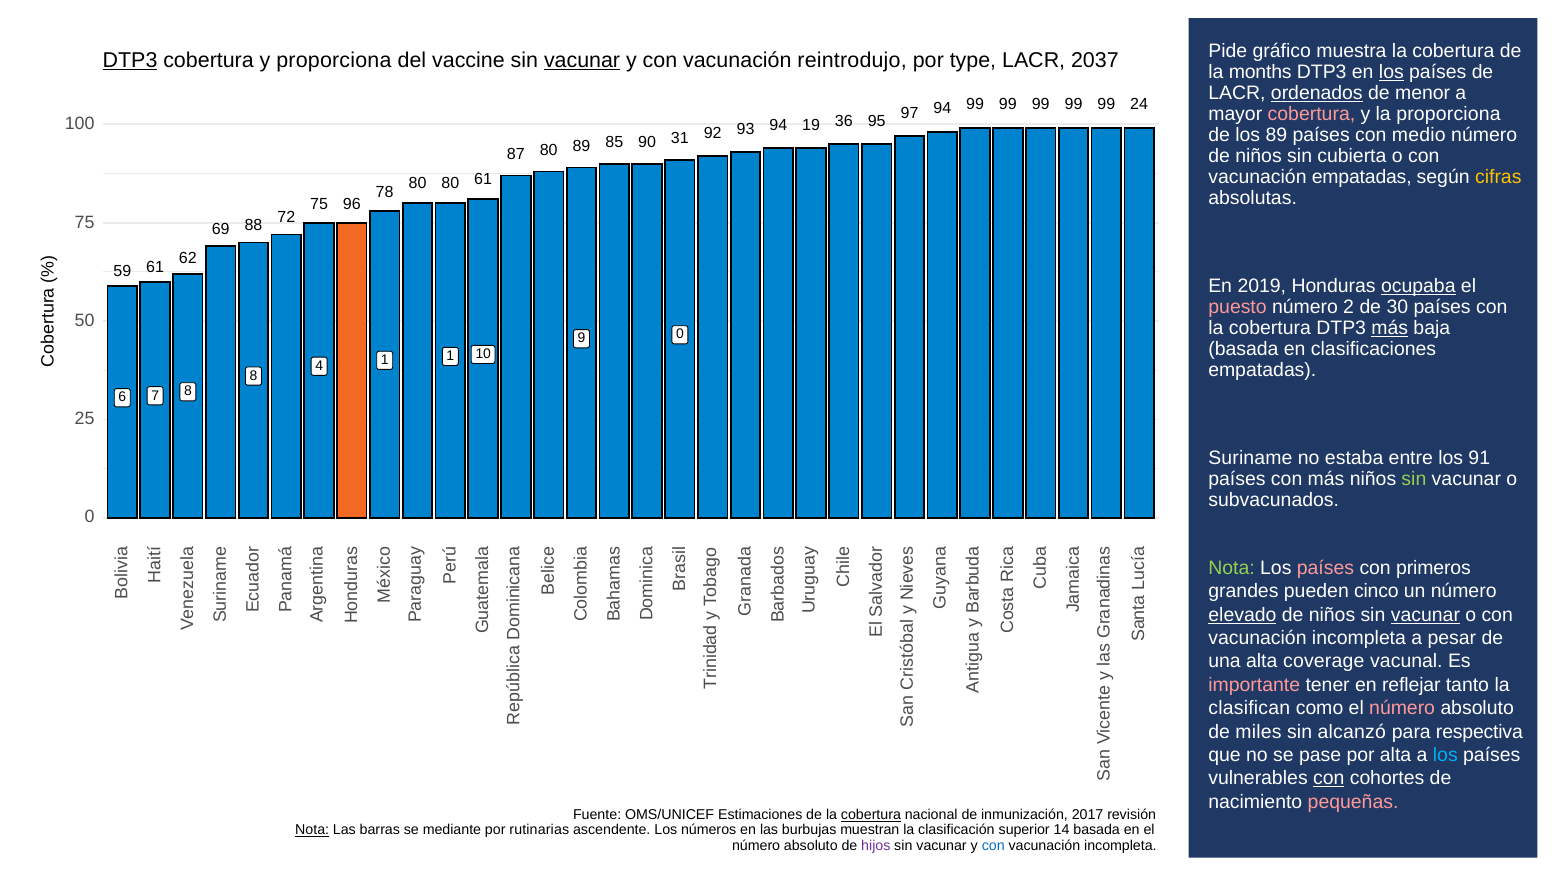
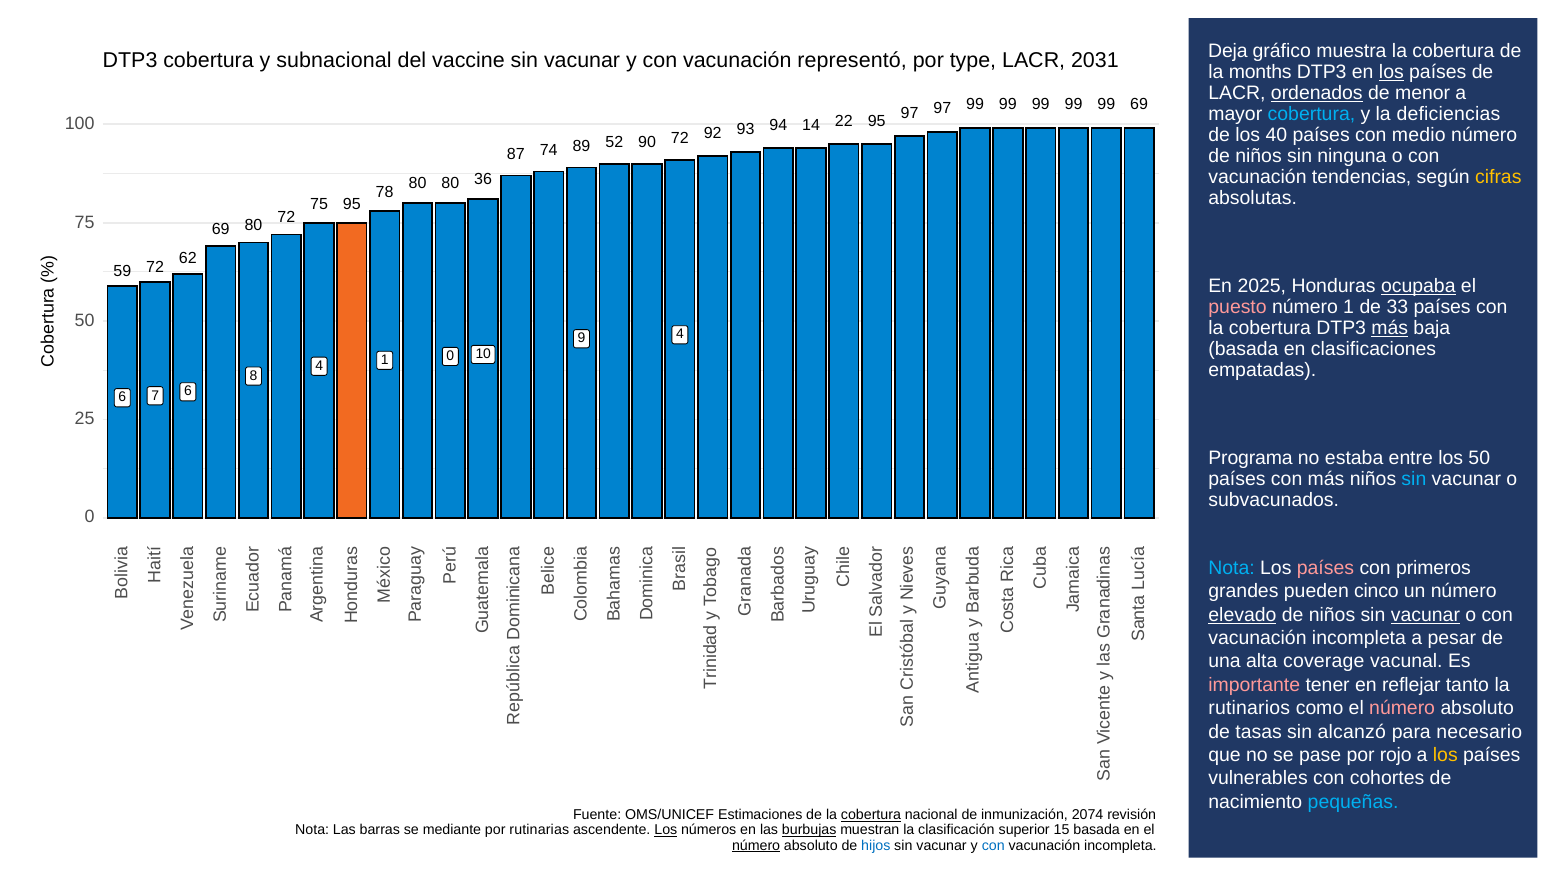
Pide: Pide -> Deja
DTP3 at (130, 60) underline: present -> none
y proporciona: proporciona -> subnacional
vacunar at (582, 60) underline: present -> none
reintrodujo: reintrodujo -> representó
2037: 2037 -> 2031
99 24: 24 -> 69
cobertura at (1311, 114) colour: pink -> light blue
la proporciona: proporciona -> deficiencias
97 94: 94 -> 97
36: 36 -> 22
los 89: 89 -> 40
87 80: 80 -> 74
85: 85 -> 52
90 31: 31 -> 72
19: 19 -> 14
cubierta: cubierta -> ninguna
vacunación empatadas: empatadas -> tendencias
80 61: 61 -> 36
75 96: 96 -> 95
69 88: 88 -> 80
59 61: 61 -> 72
2019: 2019 -> 2025
número 2: 2 -> 1
30: 30 -> 33
9 0: 0 -> 4
1 1: 1 -> 0
7 8: 8 -> 6
Suriname: Suriname -> Programa
los 91: 91 -> 50
sin at (1414, 479) colour: light green -> light blue
Nota at (1232, 568) colour: light green -> light blue
clasifican: clasifican -> rutinarios
miles: miles -> tasas
respectiva: respectiva -> necesario
por alta: alta -> rojo
los at (1445, 755) colour: light blue -> yellow
con at (1329, 778) underline: present -> none
pequeñas colour: pink -> light blue
2017: 2017 -> 2074
Nota at (312, 830) underline: present -> none
Los at (666, 830) underline: none -> present
burbujas underline: none -> present
14: 14 -> 15
número at (756, 845) underline: none -> present
hijos colour: purple -> blue
